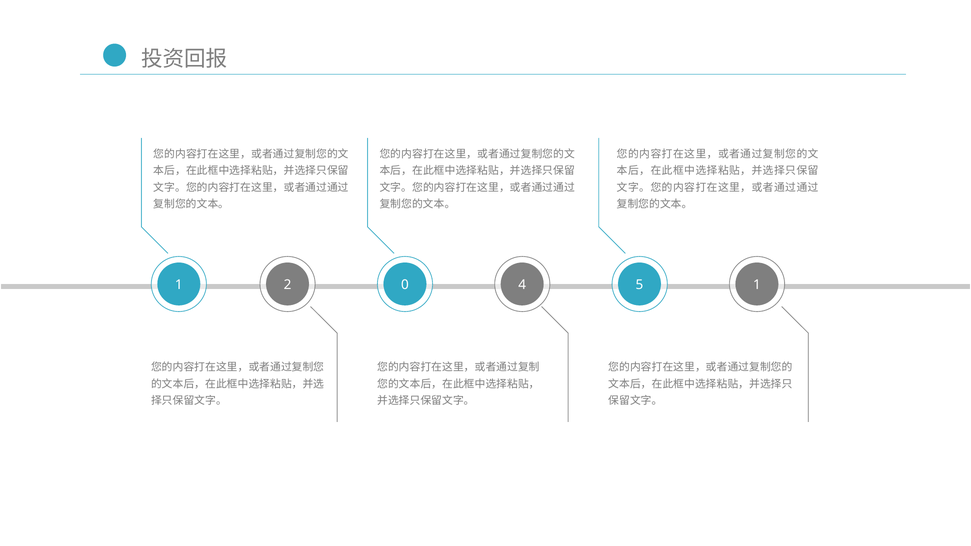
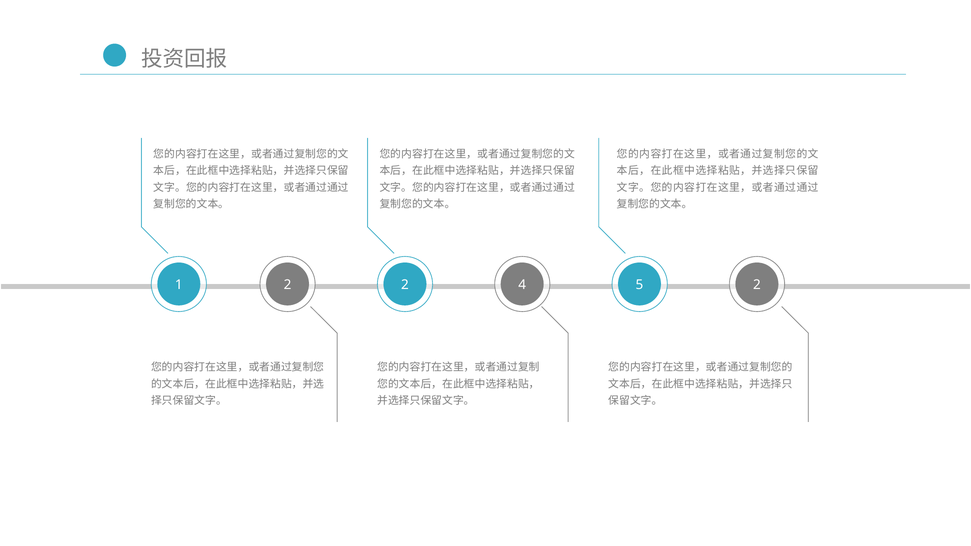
2 0: 0 -> 2
5 1: 1 -> 2
